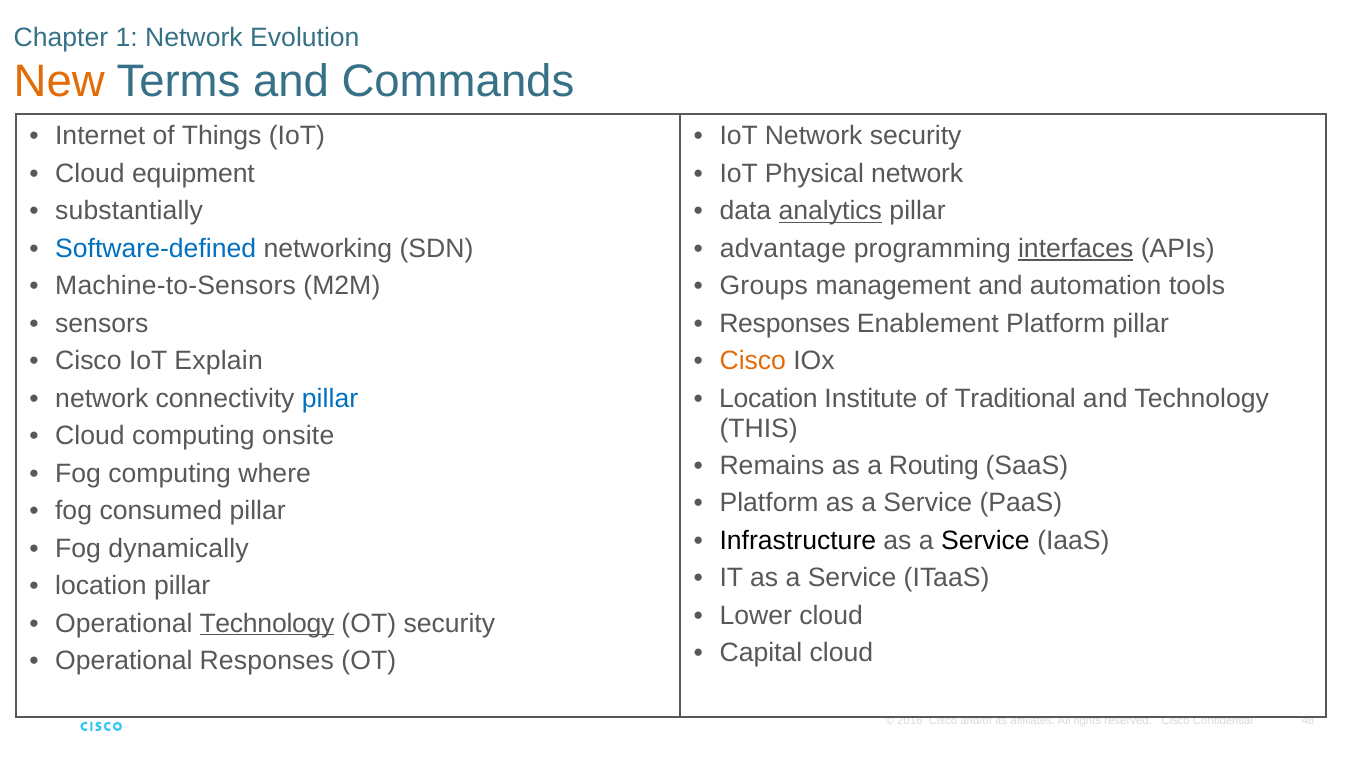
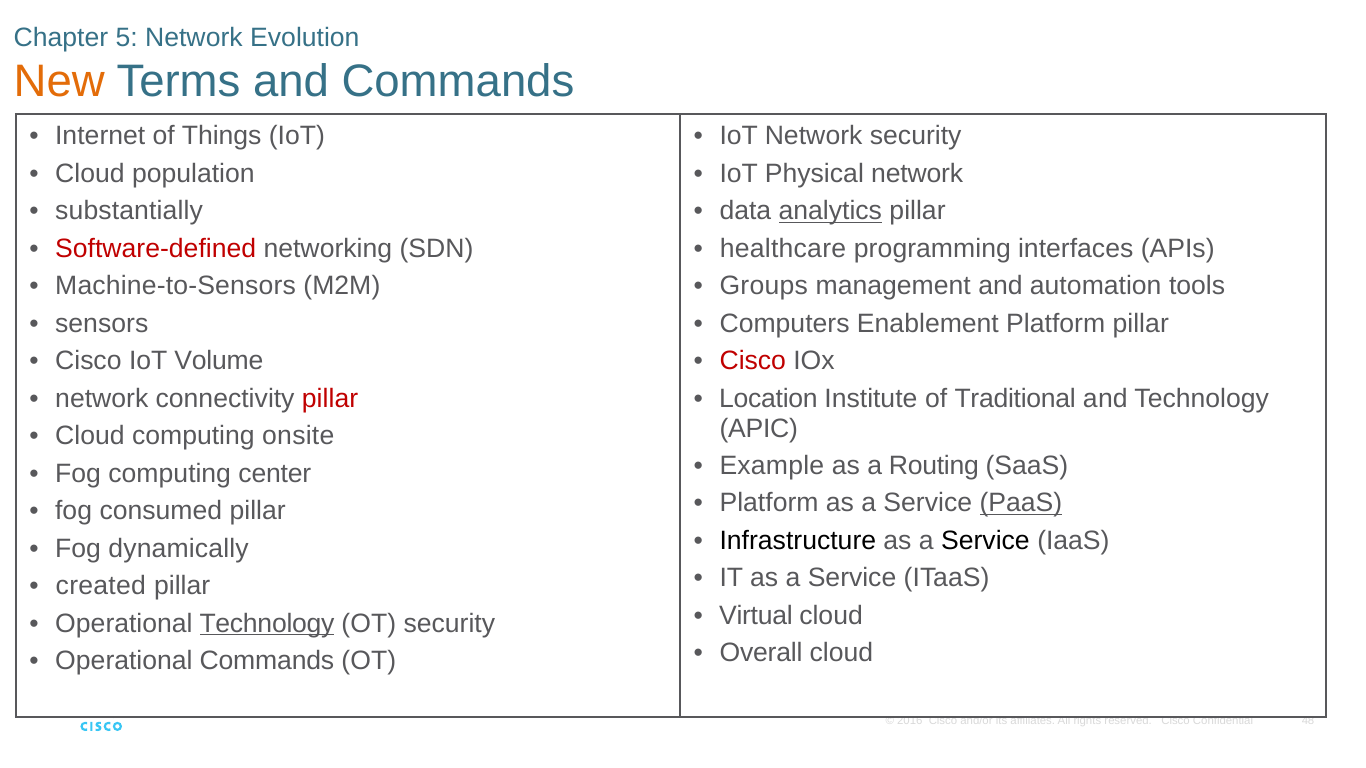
1: 1 -> 5
equipment: equipment -> population
Software-defined colour: blue -> red
advantage: advantage -> healthcare
interfaces underline: present -> none
Responses at (785, 324): Responses -> Computers
Explain: Explain -> Volume
Cisco at (753, 361) colour: orange -> red
pillar at (330, 399) colour: blue -> red
THIS: THIS -> APIC
Remains: Remains -> Example
where: where -> center
PaaS underline: none -> present
location at (101, 586): location -> created
Lower: Lower -> Virtual
Capital: Capital -> Overall
Operational Responses: Responses -> Commands
